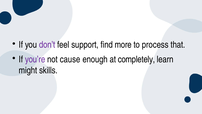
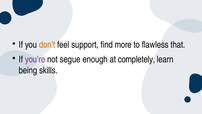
don’t colour: purple -> orange
process: process -> flawless
cause: cause -> segue
might: might -> being
